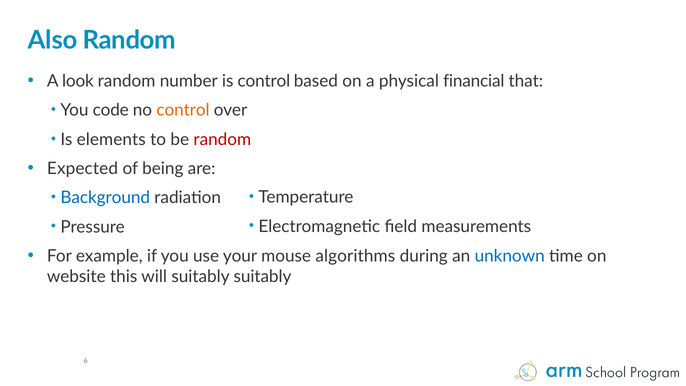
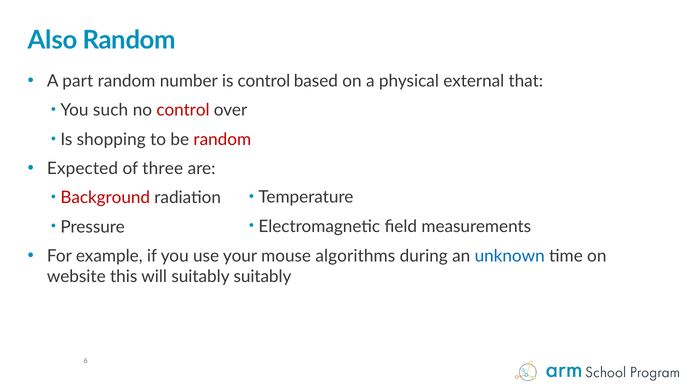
look: look -> part
financial: financial -> external
code: code -> such
control at (183, 110) colour: orange -> red
elements: elements -> shopping
being: being -> three
Background colour: blue -> red
